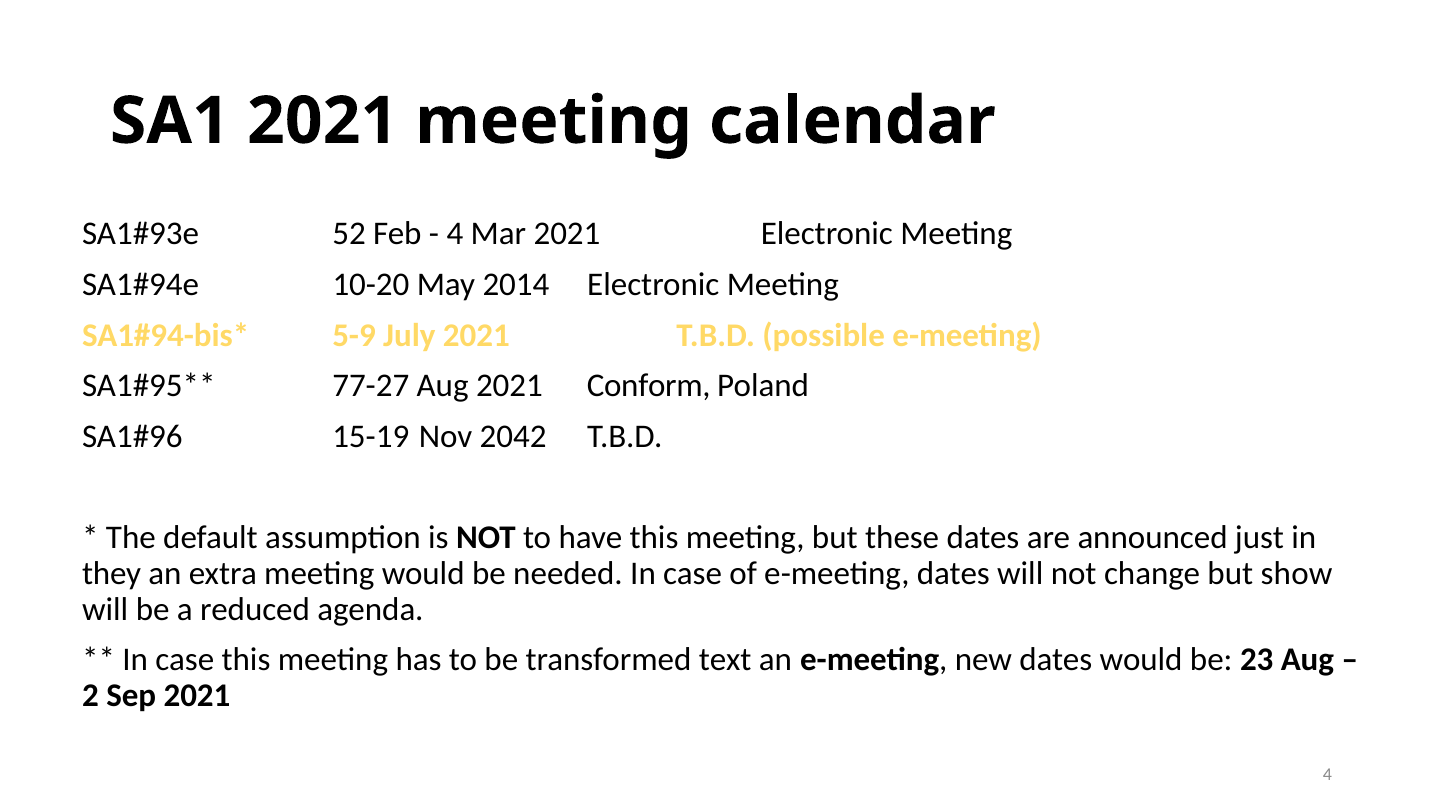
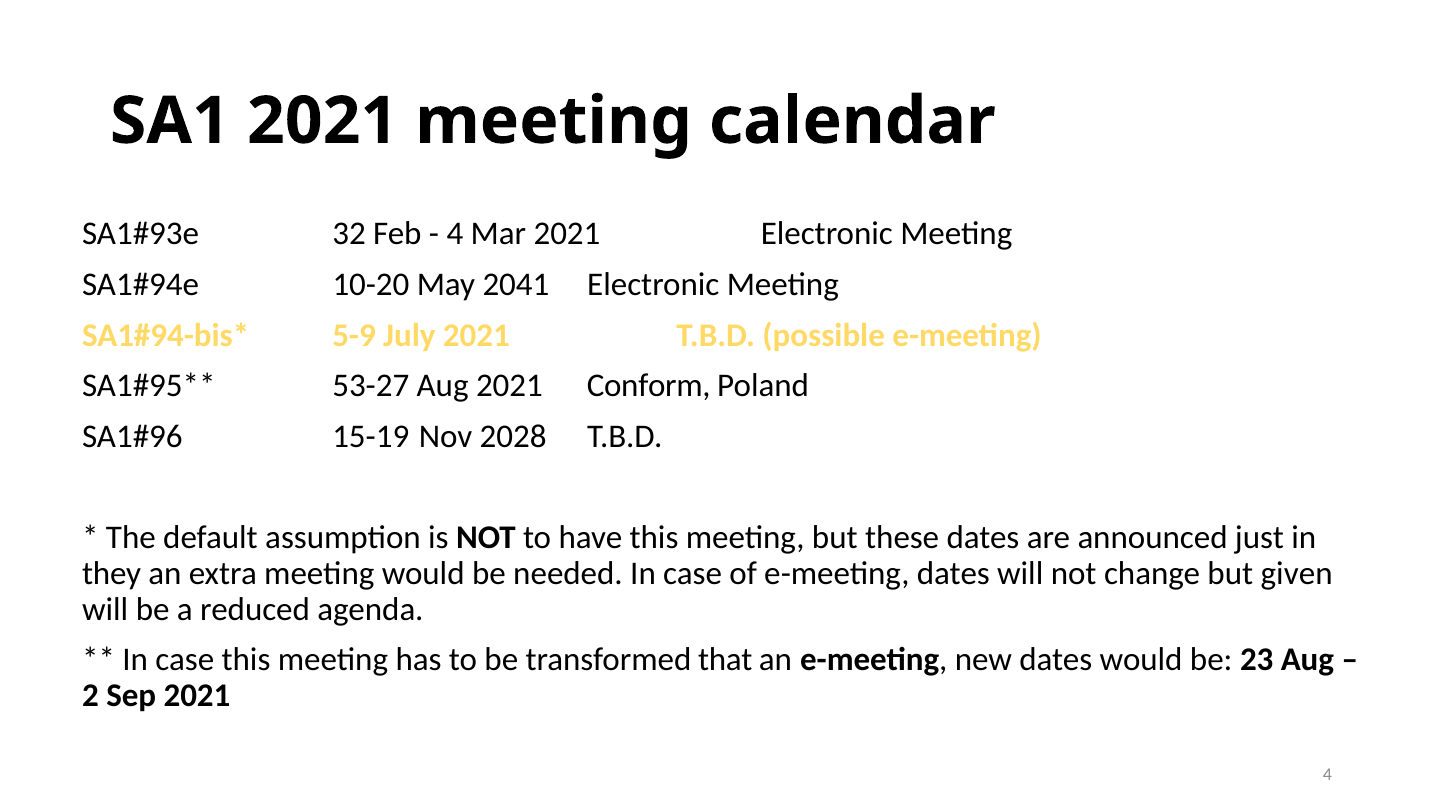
52: 52 -> 32
2014: 2014 -> 2041
77-27: 77-27 -> 53-27
2042: 2042 -> 2028
show: show -> given
text: text -> that
